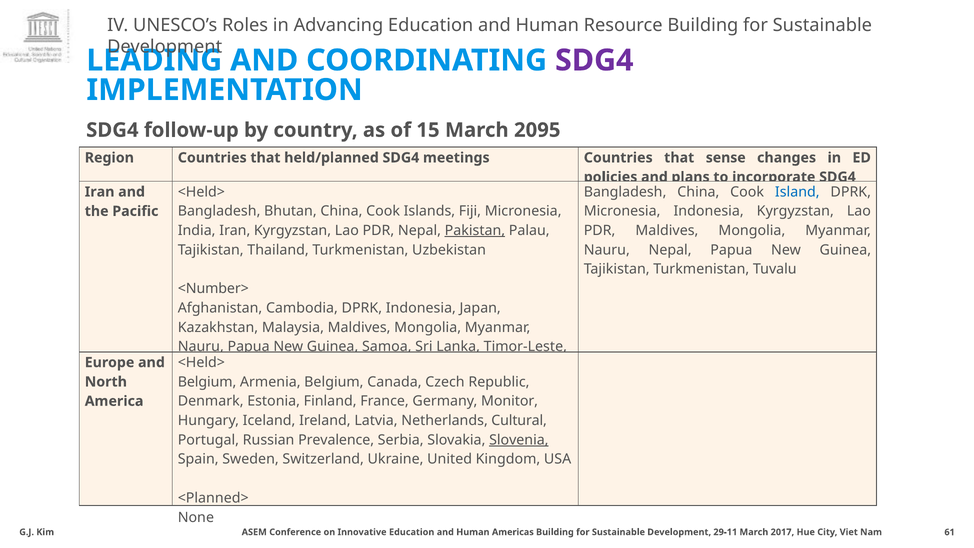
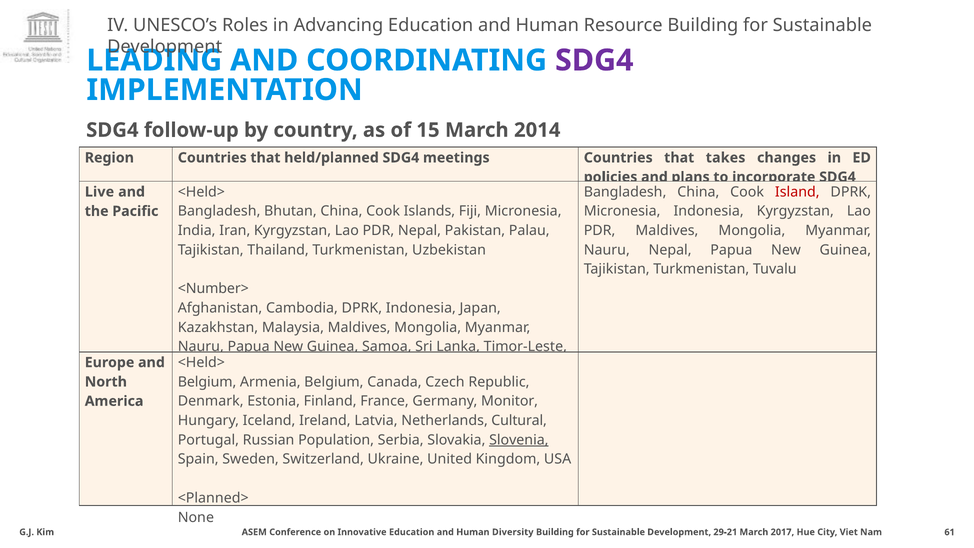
2095: 2095 -> 2014
sense: sense -> takes
Island colour: blue -> red
Iran at (100, 192): Iran -> Live
Pakistan underline: present -> none
Prevalence: Prevalence -> Population
Americas: Americas -> Diversity
29-11: 29-11 -> 29-21
